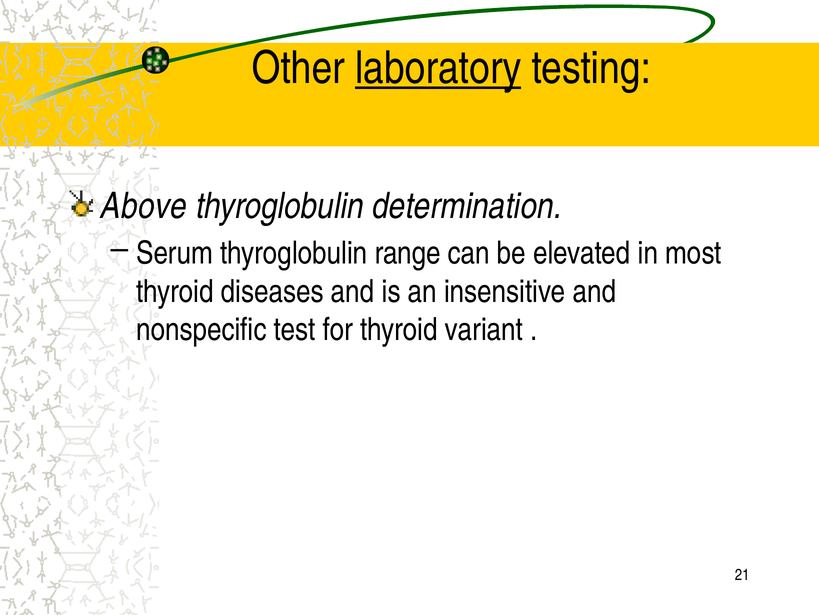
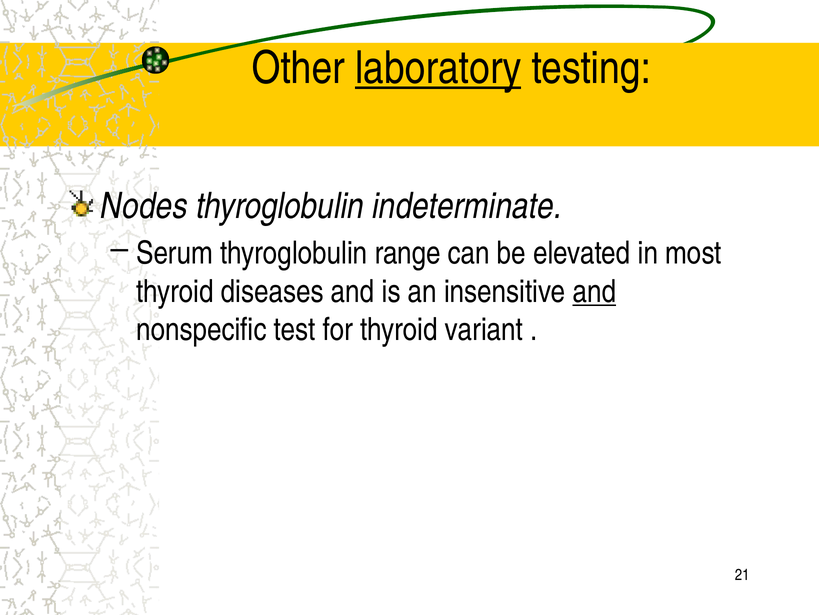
Above: Above -> Nodes
determination: determination -> indeterminate
and at (594, 291) underline: none -> present
